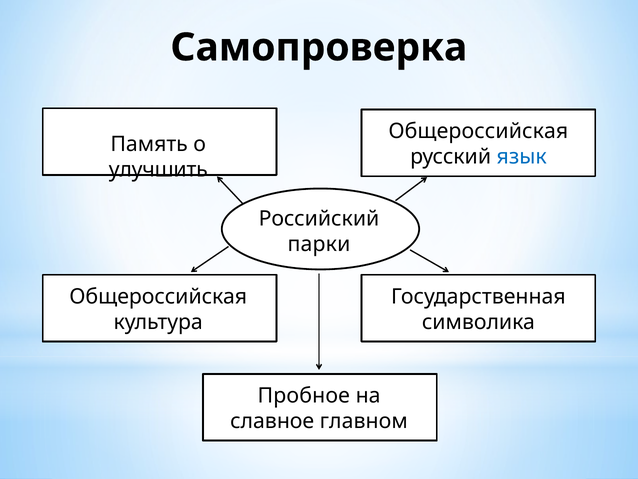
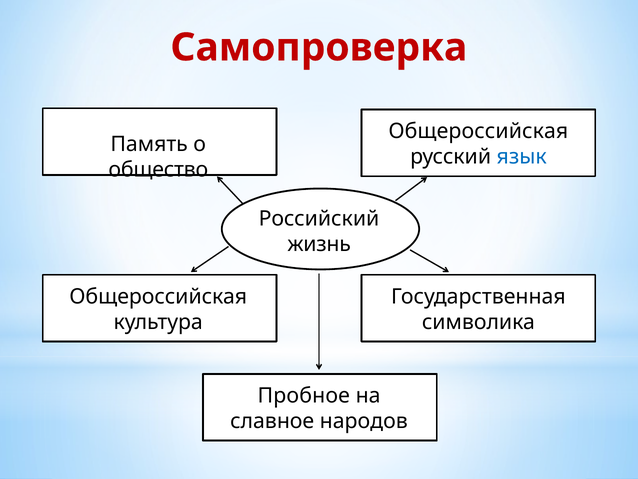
Самопроверка colour: black -> red
улучшить: улучшить -> общество
парки: парки -> жизнь
главном: главном -> народов
